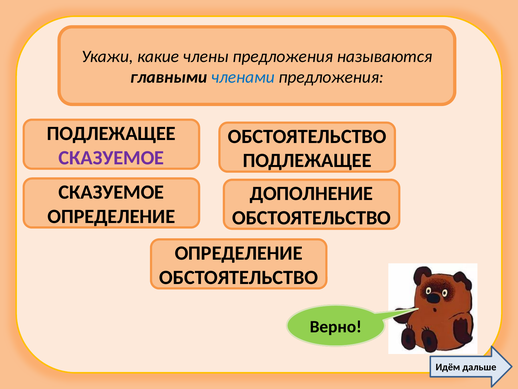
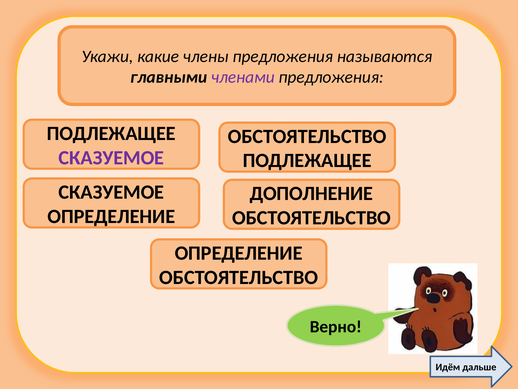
членами colour: blue -> purple
